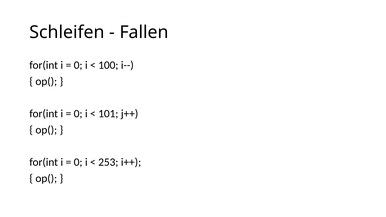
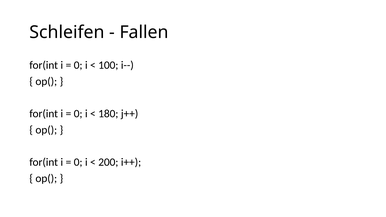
101: 101 -> 180
253: 253 -> 200
